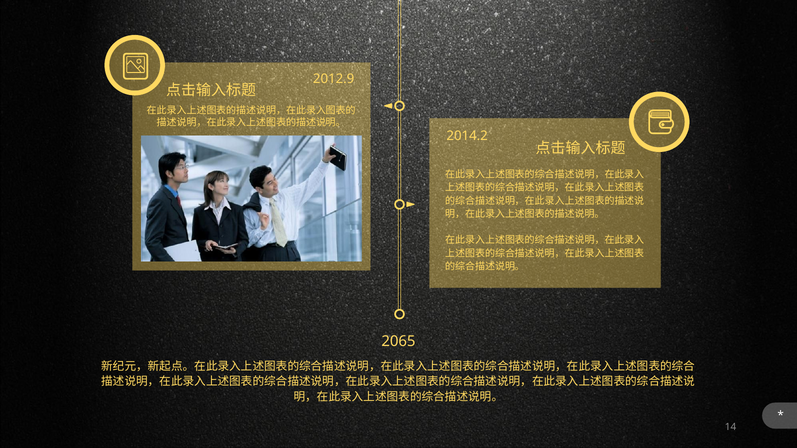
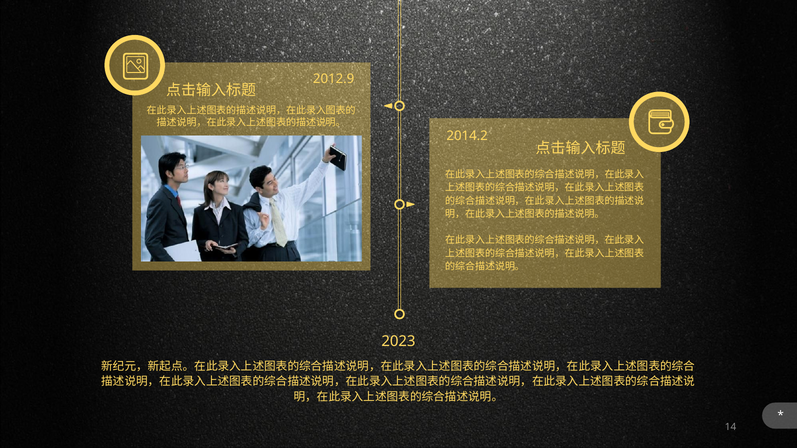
2065: 2065 -> 2023
